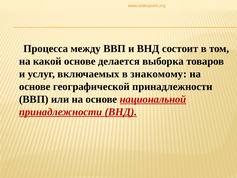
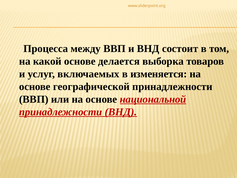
знакомому: знакомому -> изменяется
